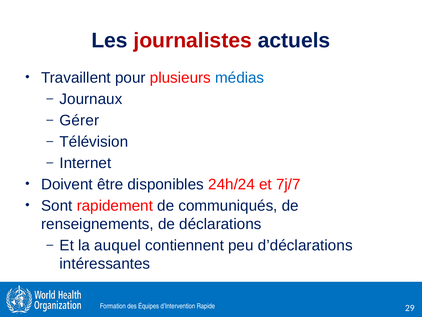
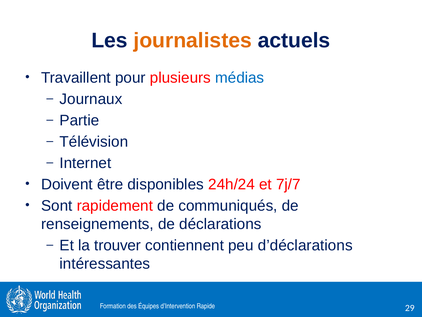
journalistes colour: red -> orange
Gérer: Gérer -> Partie
auquel: auquel -> trouver
